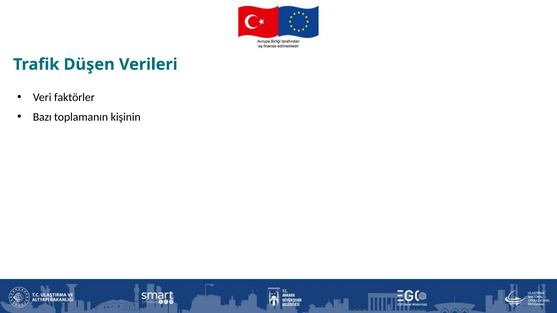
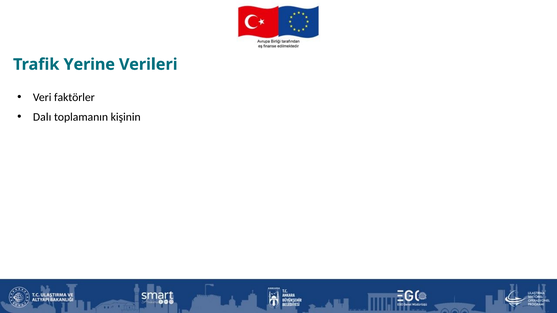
Düşen: Düşen -> Yerine
Bazı: Bazı -> Dalı
